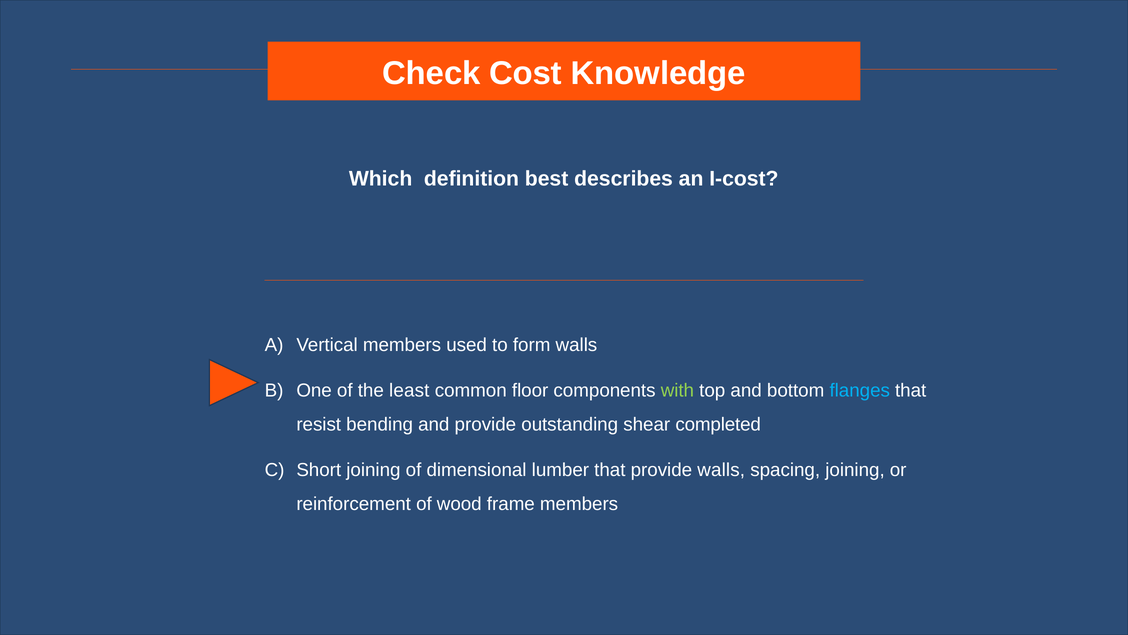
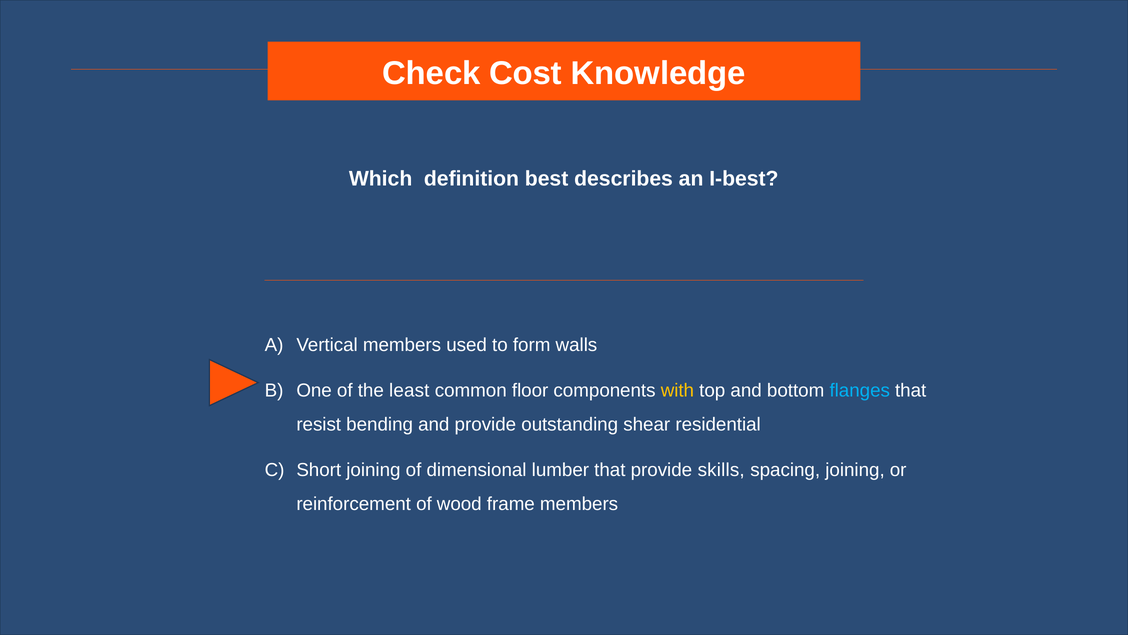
I-cost: I-cost -> I-best
with colour: light green -> yellow
completed: completed -> residential
provide walls: walls -> skills
